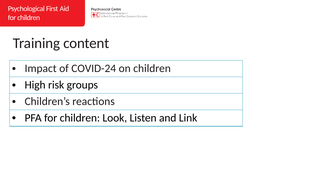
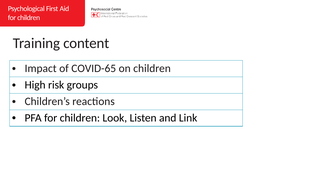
COVID-24: COVID-24 -> COVID-65
